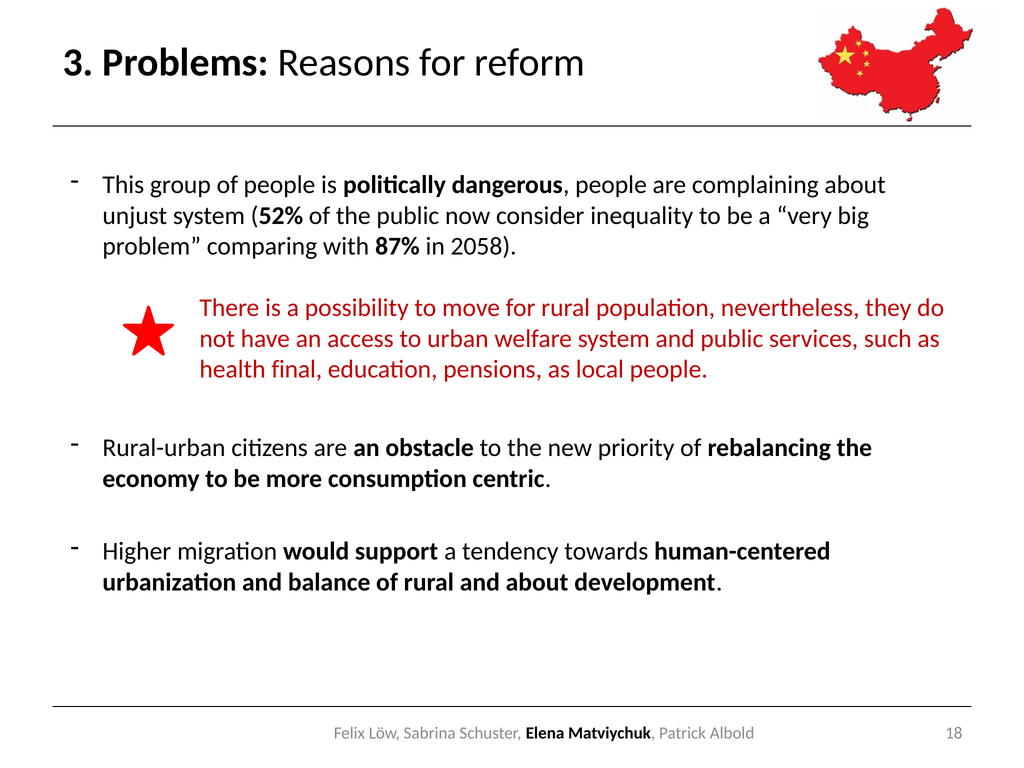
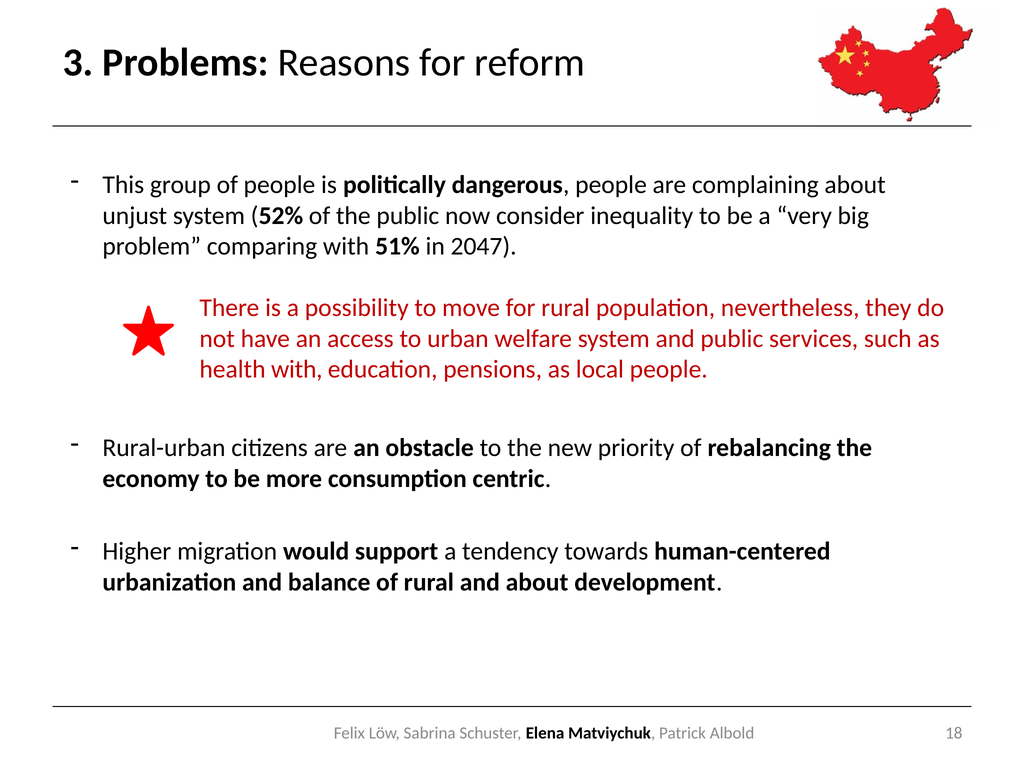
87%: 87% -> 51%
2058: 2058 -> 2047
health final: final -> with
